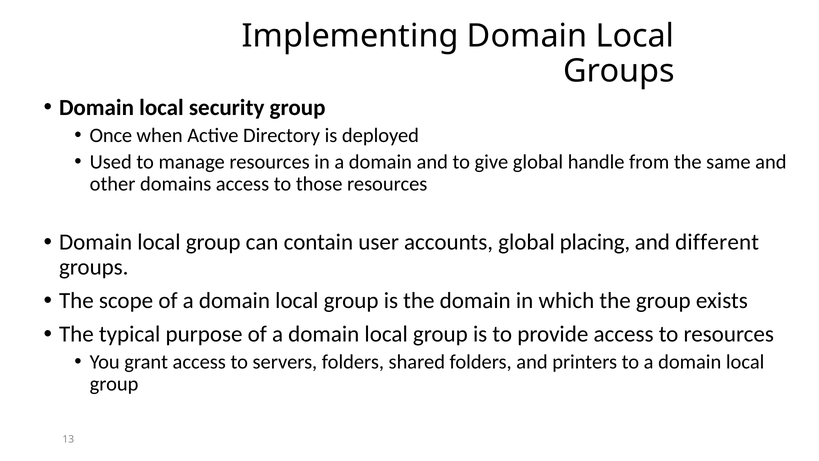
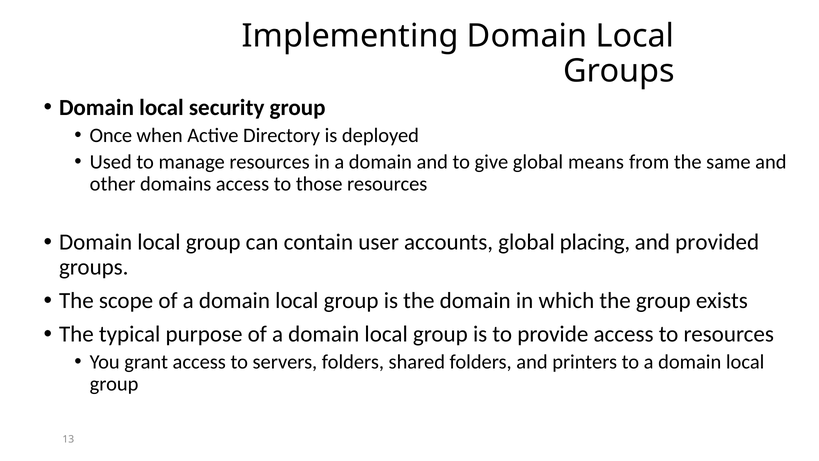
handle: handle -> means
different: different -> provided
